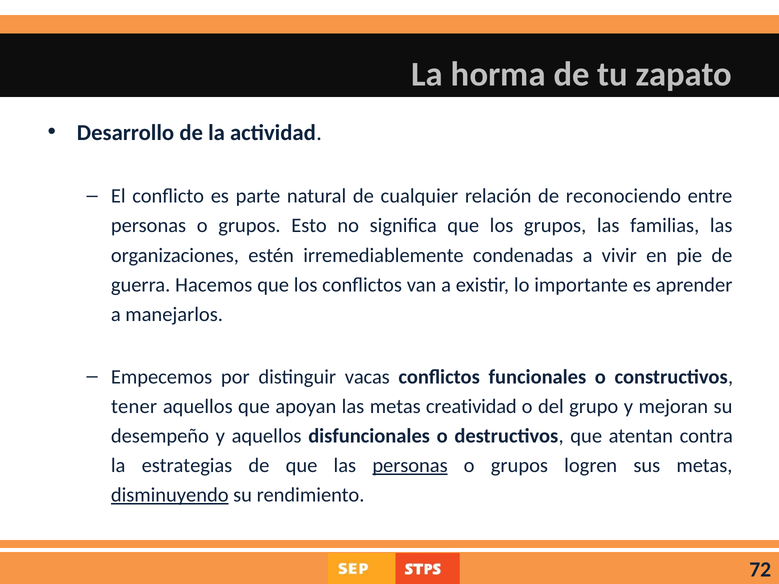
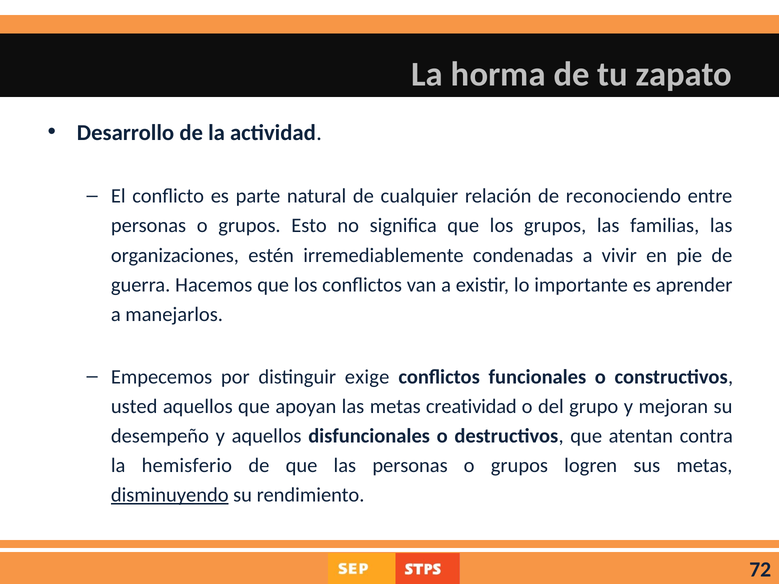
vacas: vacas -> exige
tener: tener -> usted
estrategias: estrategias -> hemisferio
personas at (410, 466) underline: present -> none
